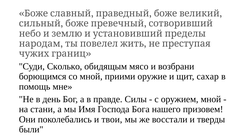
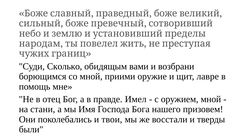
мясо: мясо -> вами
сахар: сахар -> лавре
день: день -> отец
Силы: Силы -> Имел
